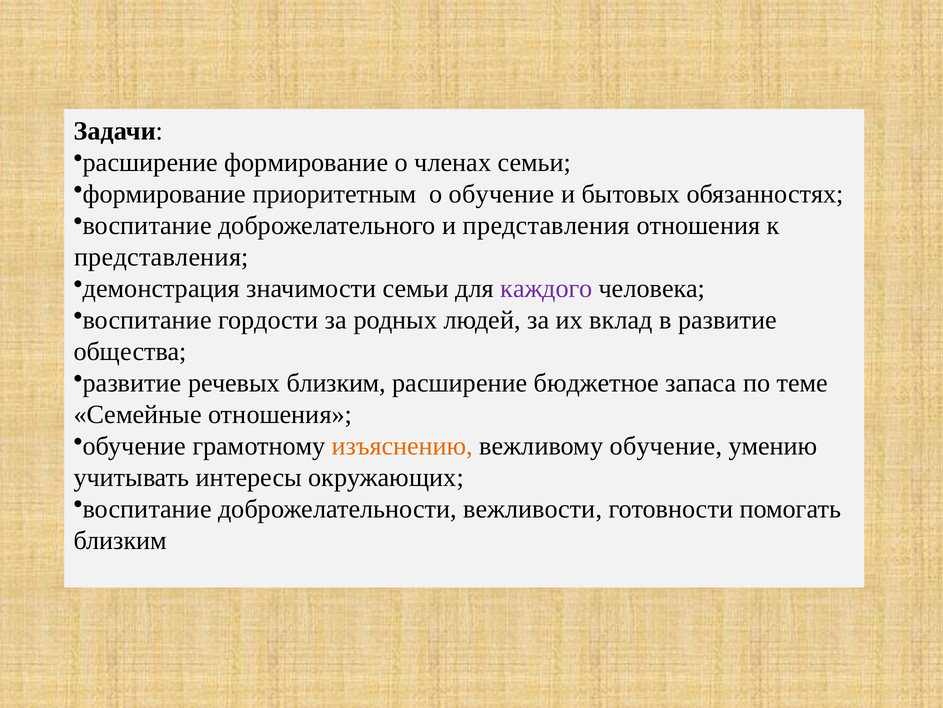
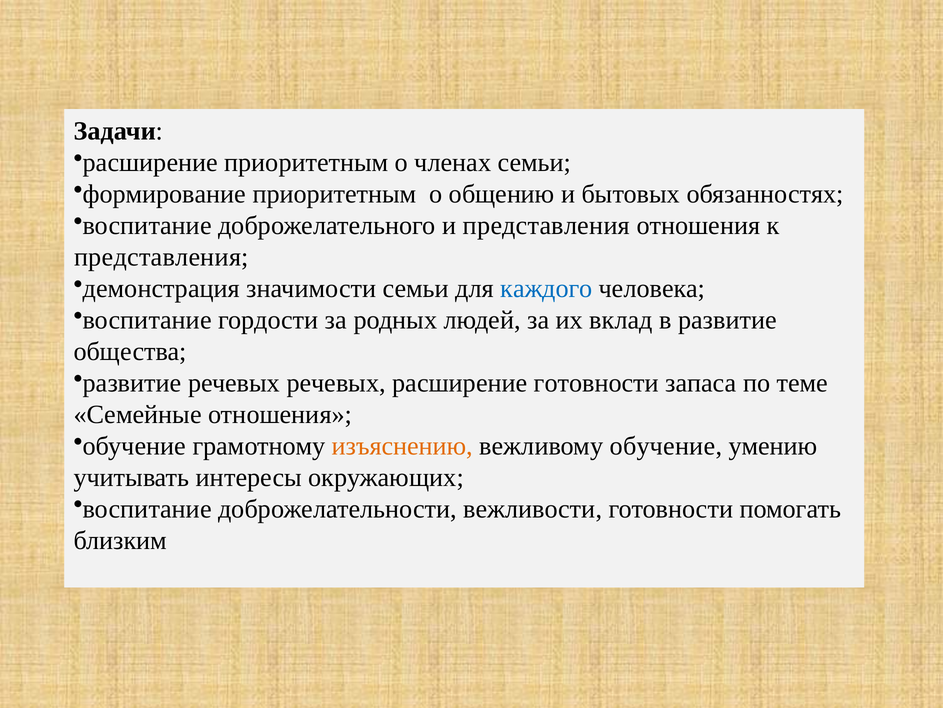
расширение формирование: формирование -> приоритетным
о обучение: обучение -> общению
каждого colour: purple -> blue
речевых близким: близким -> речевых
расширение бюджетное: бюджетное -> готовности
